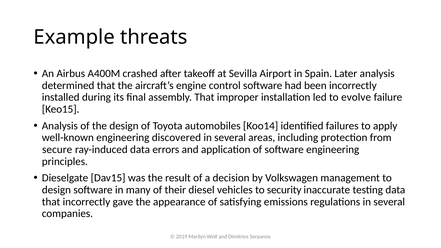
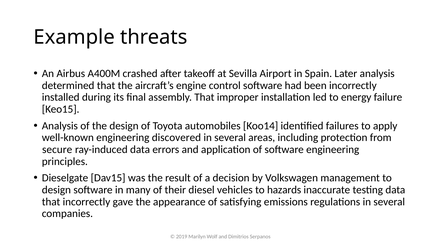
evolve: evolve -> energy
security: security -> hazards
